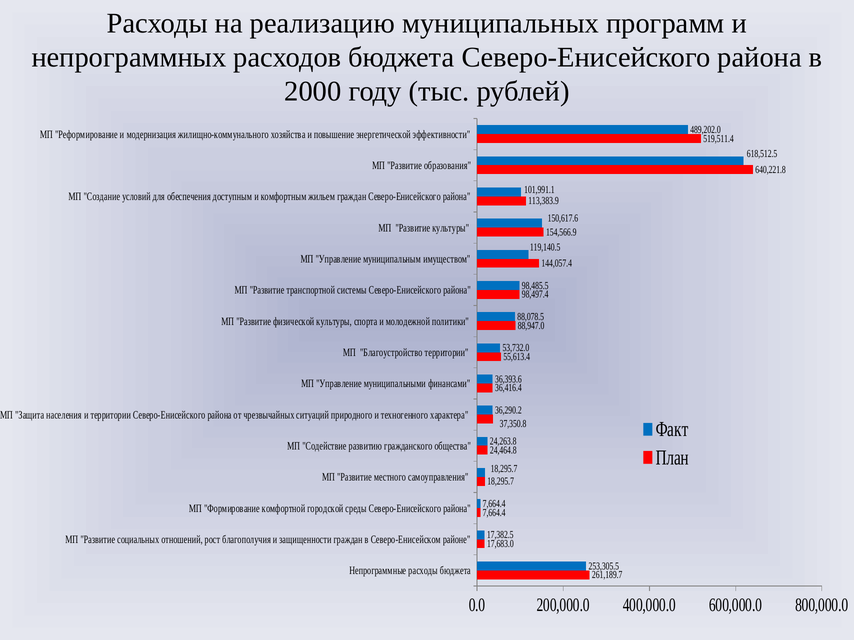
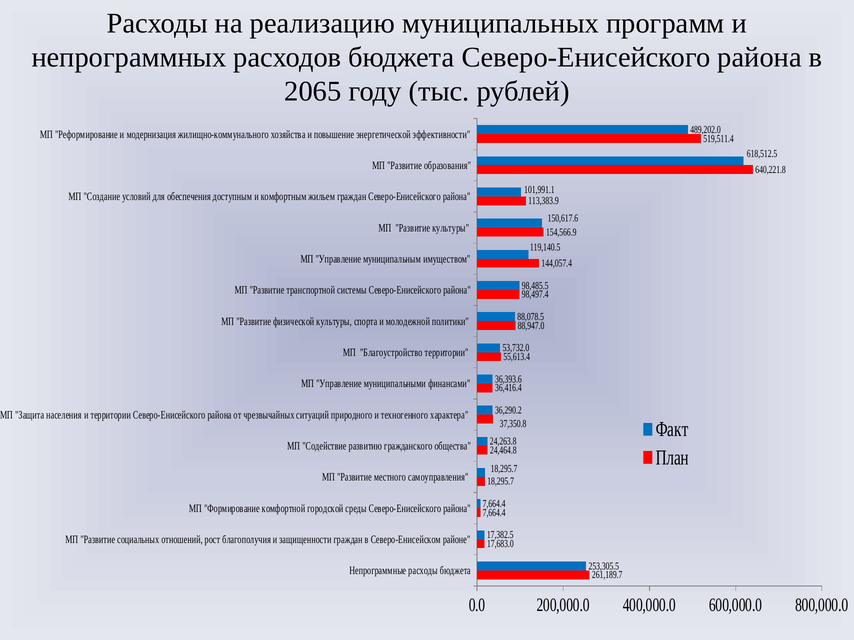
2000: 2000 -> 2065
